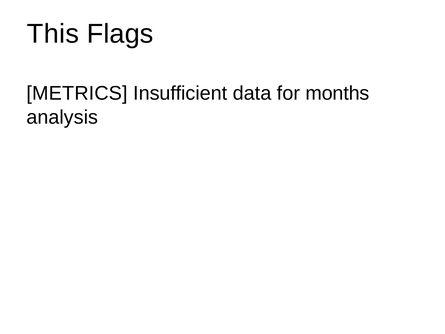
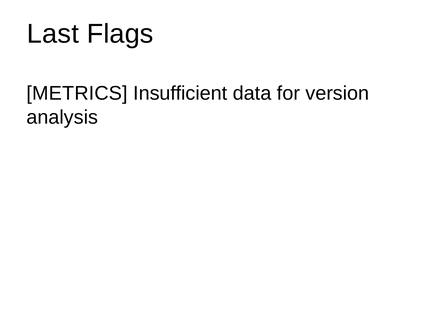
This: This -> Last
months: months -> version
